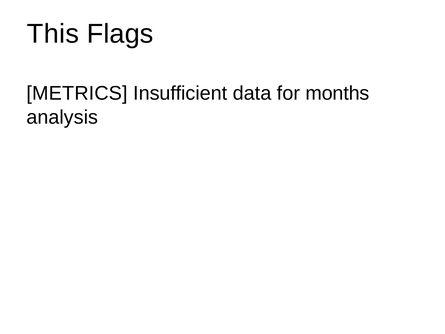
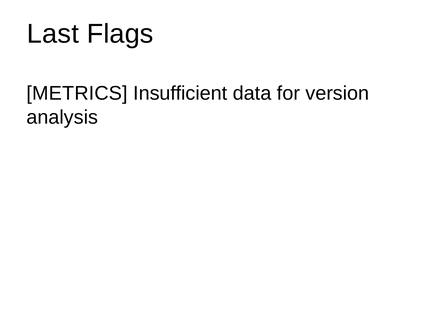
This: This -> Last
months: months -> version
